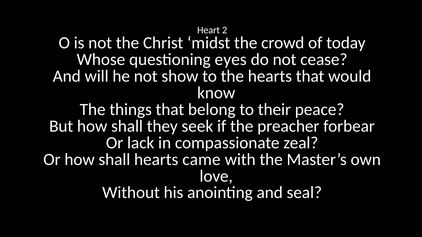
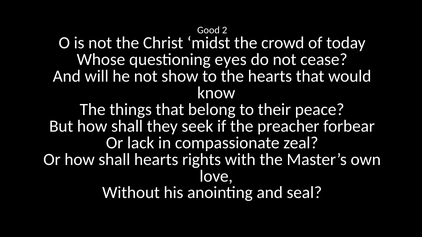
Heart: Heart -> Good
came: came -> rights
